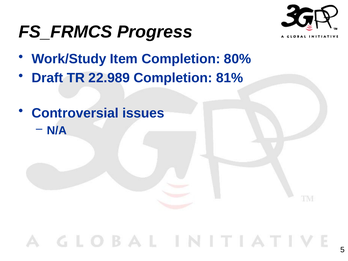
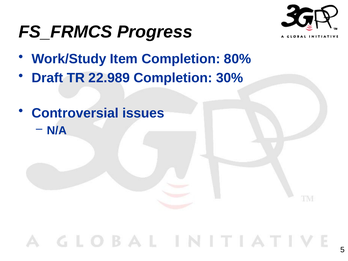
81%: 81% -> 30%
